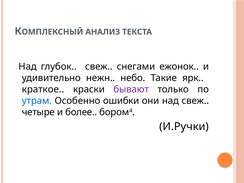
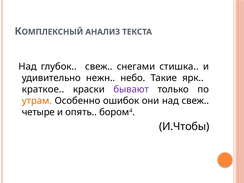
ежонок: ежонок -> стишка
утрам colour: blue -> orange
ошибки: ошибки -> ошибок
более: более -> опять
И.Ручки: И.Ручки -> И.Чтобы
